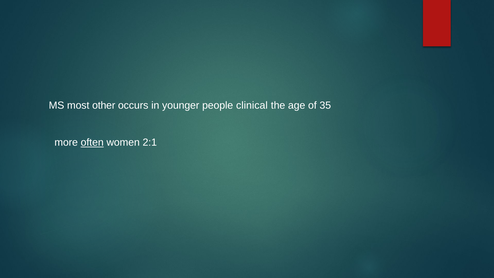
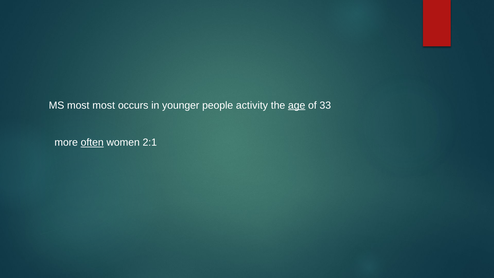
most other: other -> most
clinical: clinical -> activity
age underline: none -> present
35: 35 -> 33
